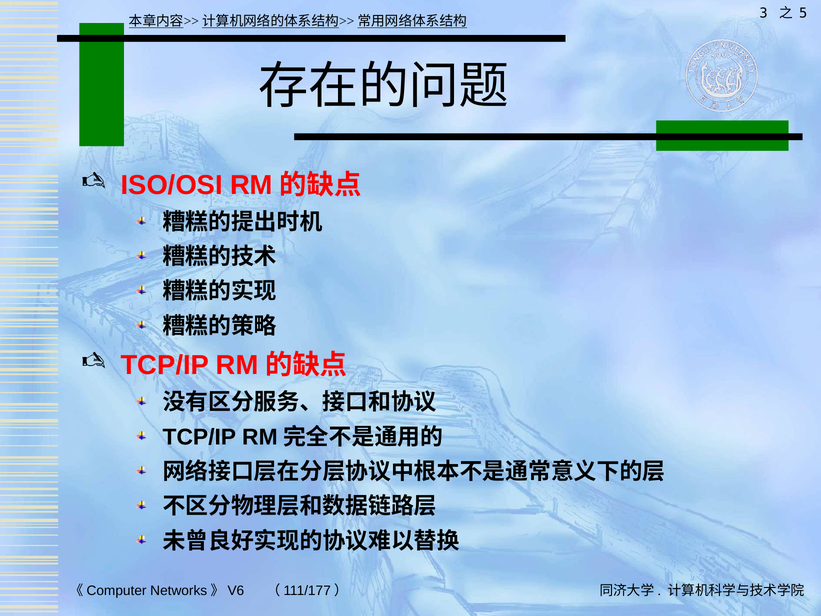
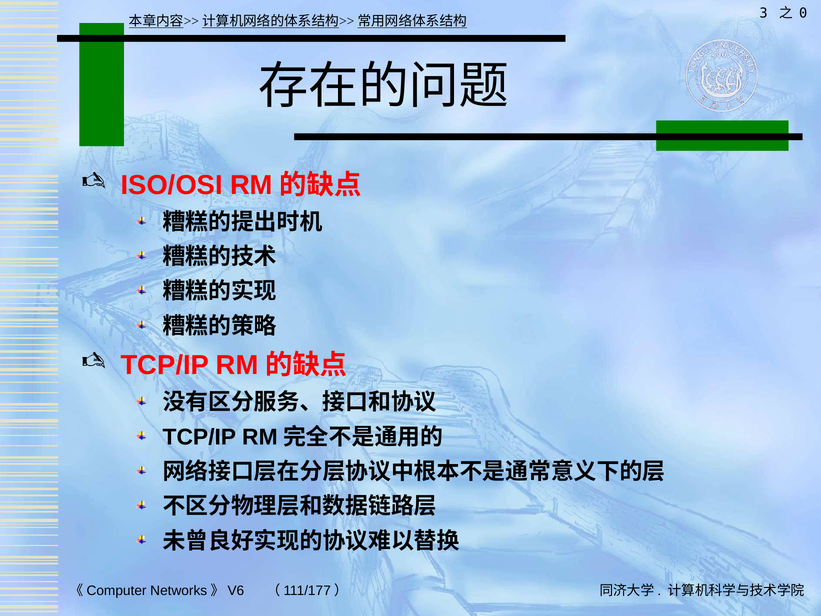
5: 5 -> 0
